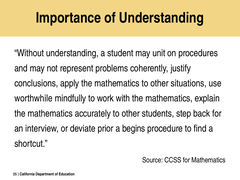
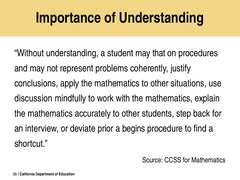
unit: unit -> that
worthwhile: worthwhile -> discussion
